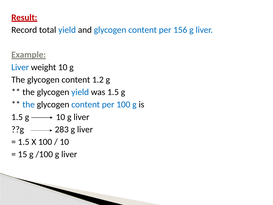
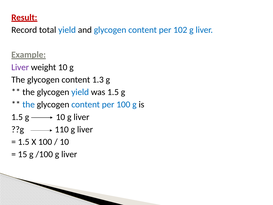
156: 156 -> 102
Liver at (20, 67) colour: blue -> purple
1.2: 1.2 -> 1.3
283: 283 -> 110
